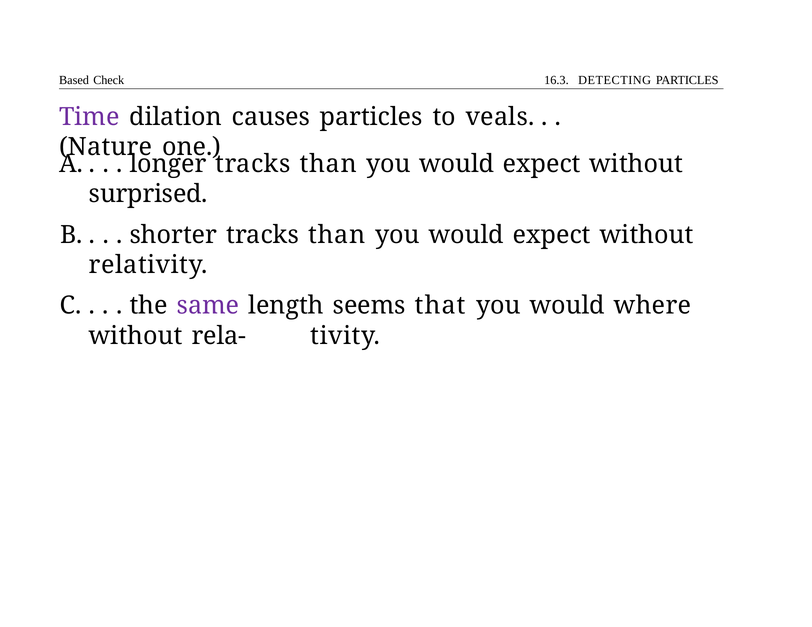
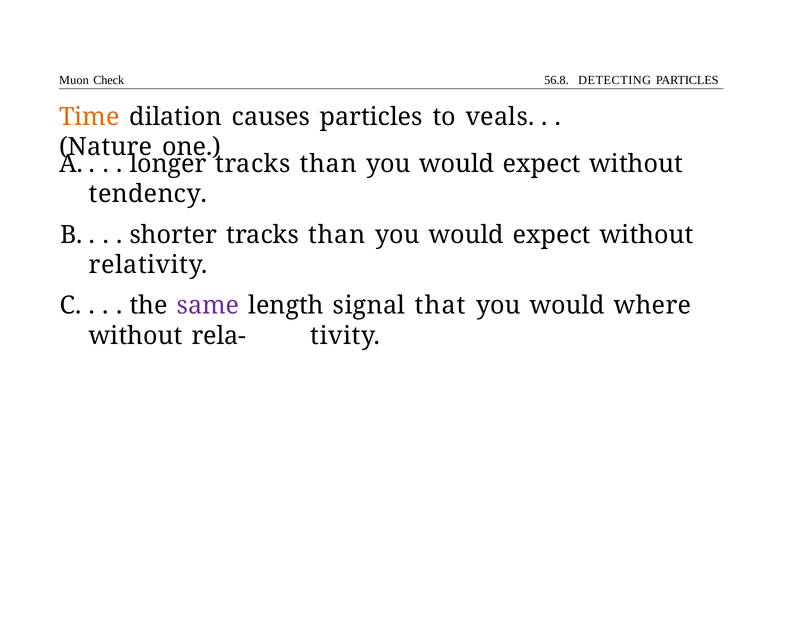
Based: Based -> Muon
16.3: 16.3 -> 56.8
Time colour: purple -> orange
surprised: surprised -> tendency
seems: seems -> signal
